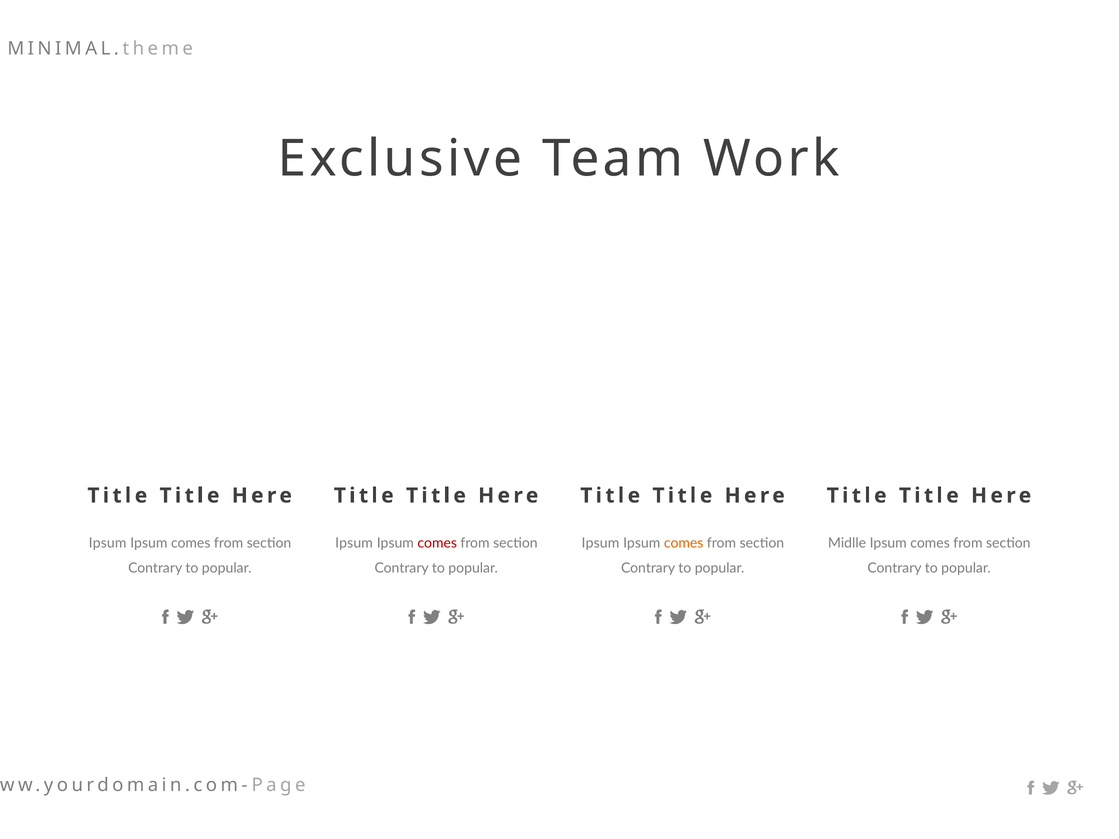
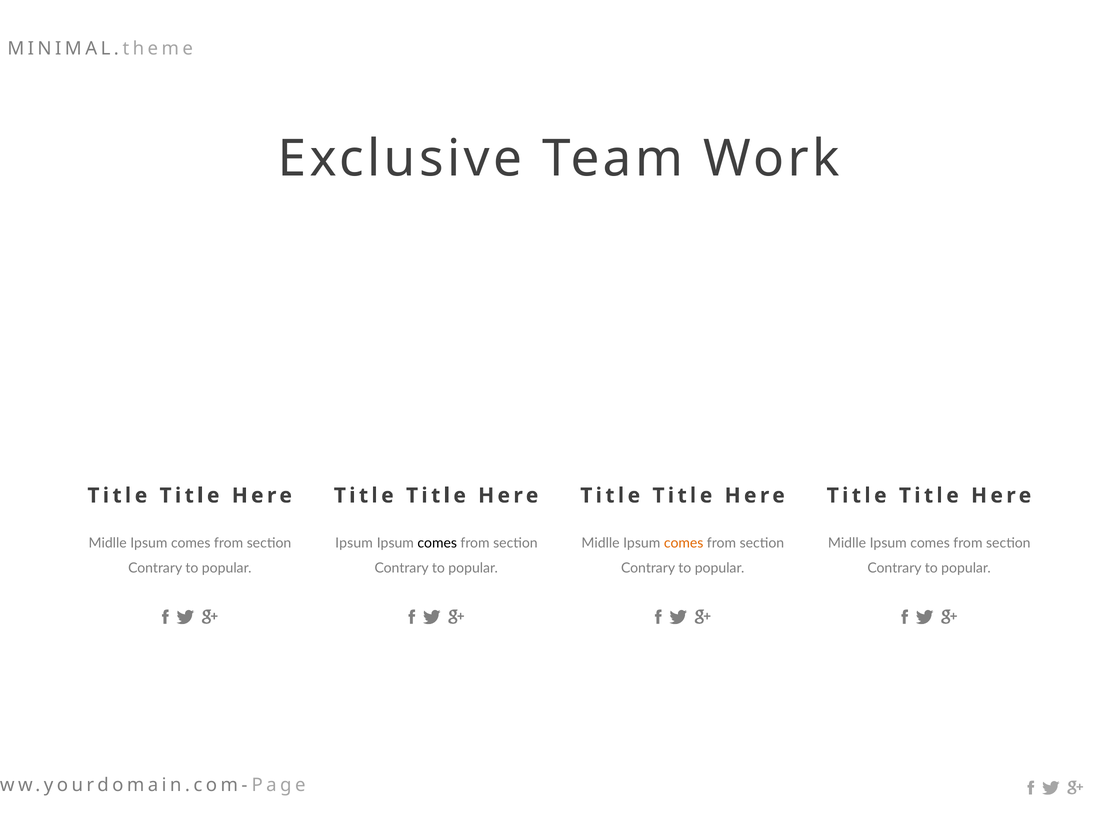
Ipsum at (108, 543): Ipsum -> Midlle
comes at (437, 543) colour: red -> black
Ipsum at (600, 543): Ipsum -> Midlle
